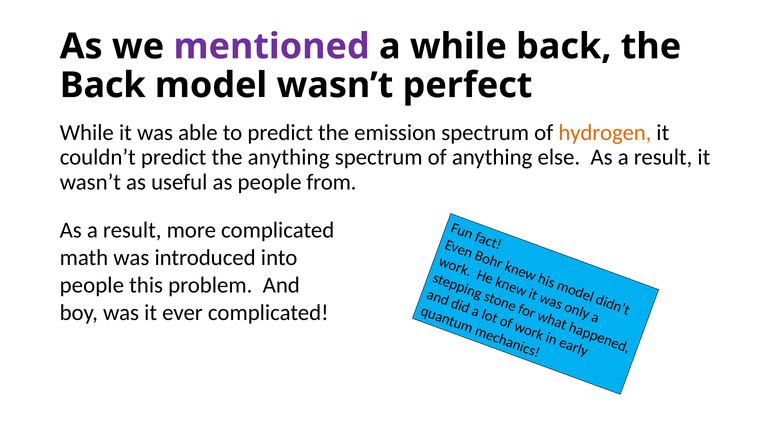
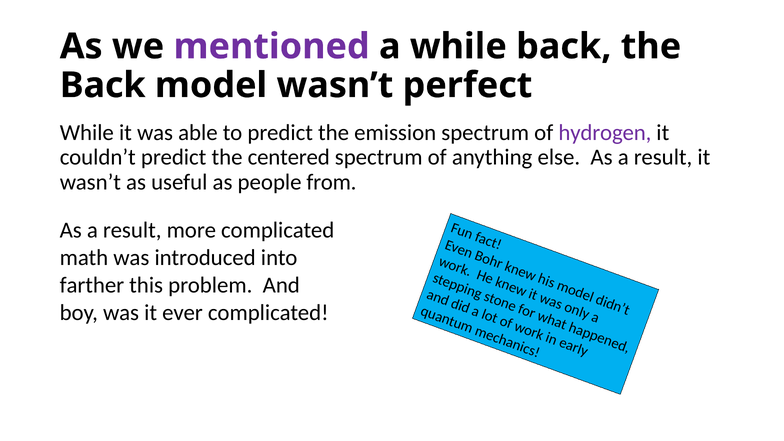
hydrogen colour: orange -> purple
the anything: anything -> centered
people at (92, 285): people -> farther
